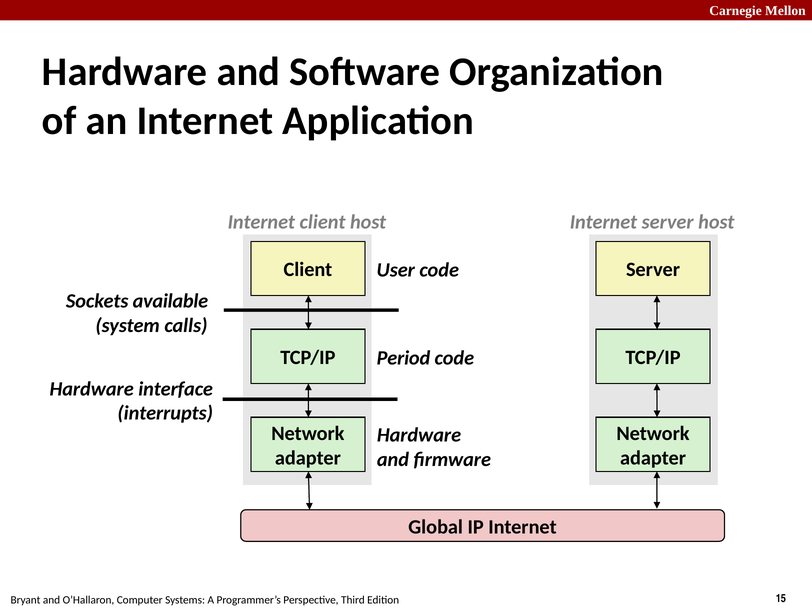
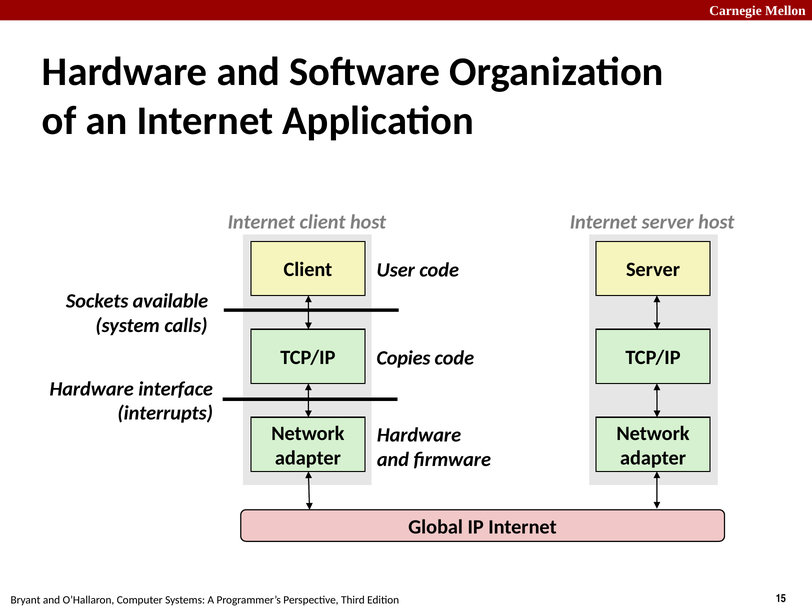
Period: Period -> Copies
